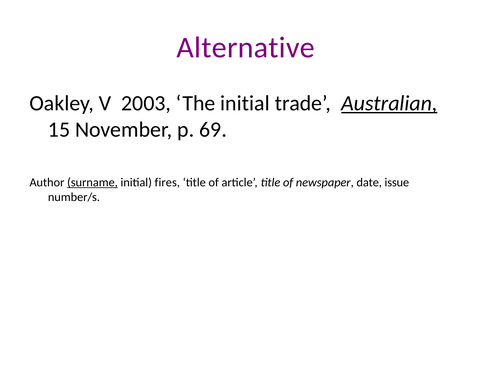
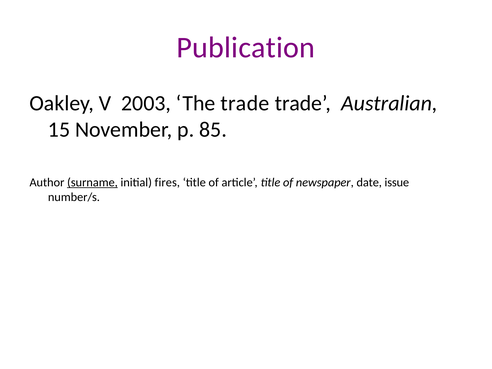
Alternative: Alternative -> Publication
The initial: initial -> trade
Australian underline: present -> none
69: 69 -> 85
